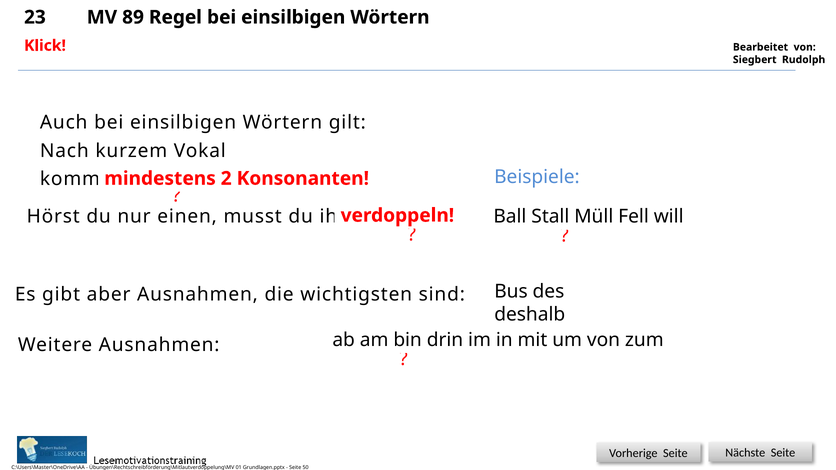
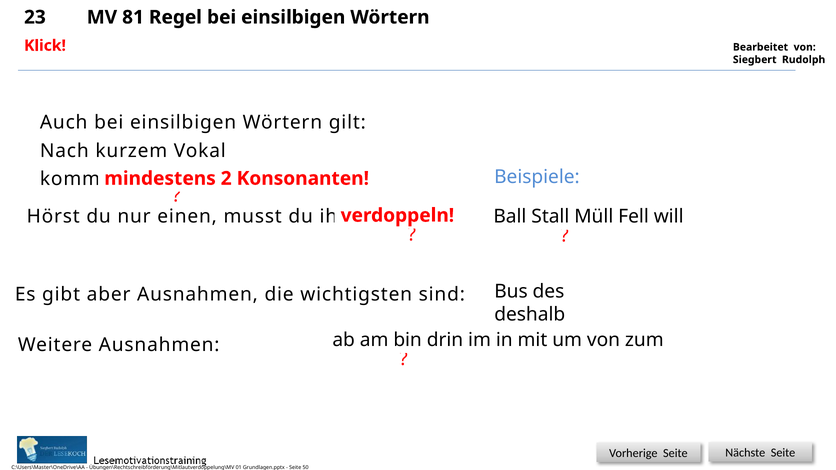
89: 89 -> 81
